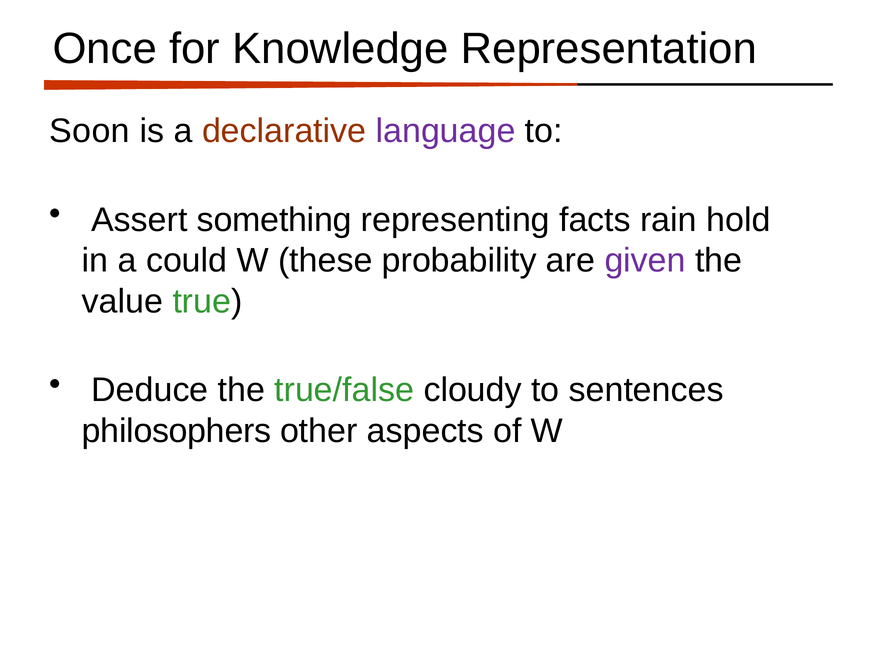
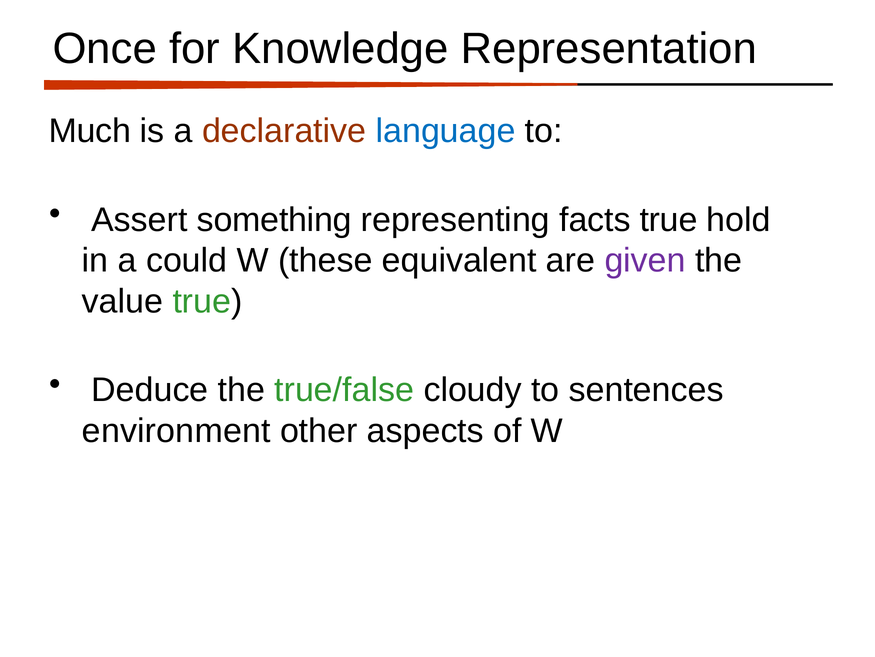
Soon: Soon -> Much
language colour: purple -> blue
facts rain: rain -> true
probability: probability -> equivalent
philosophers: philosophers -> environment
